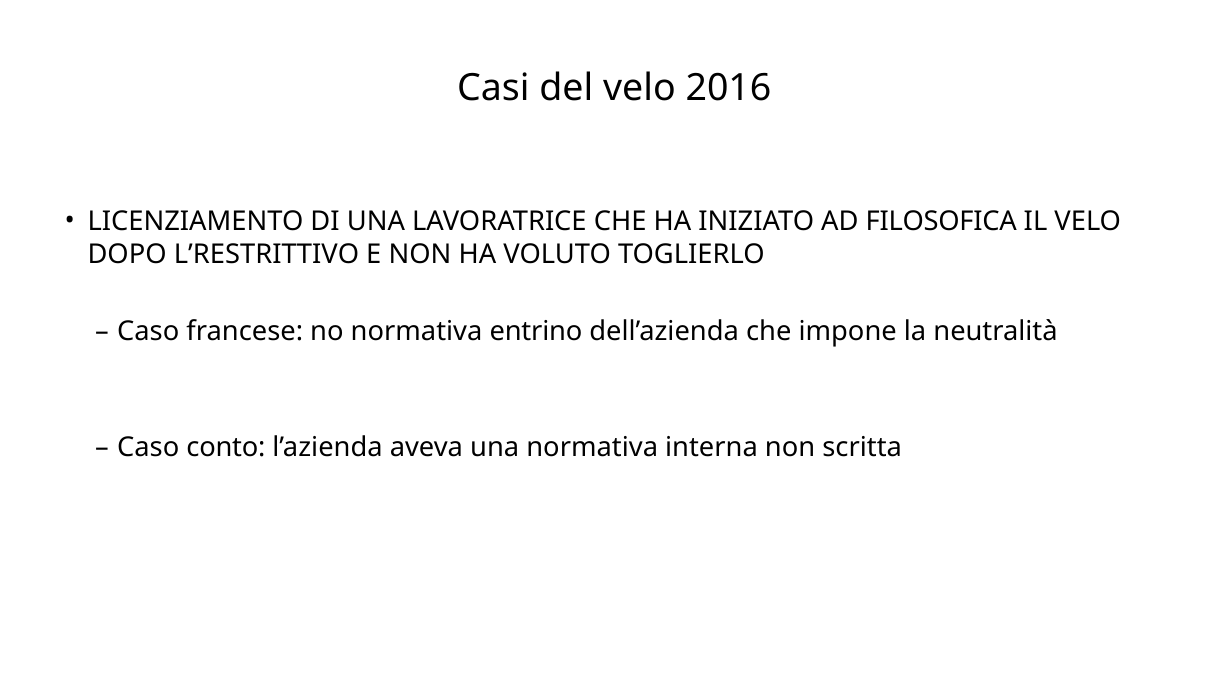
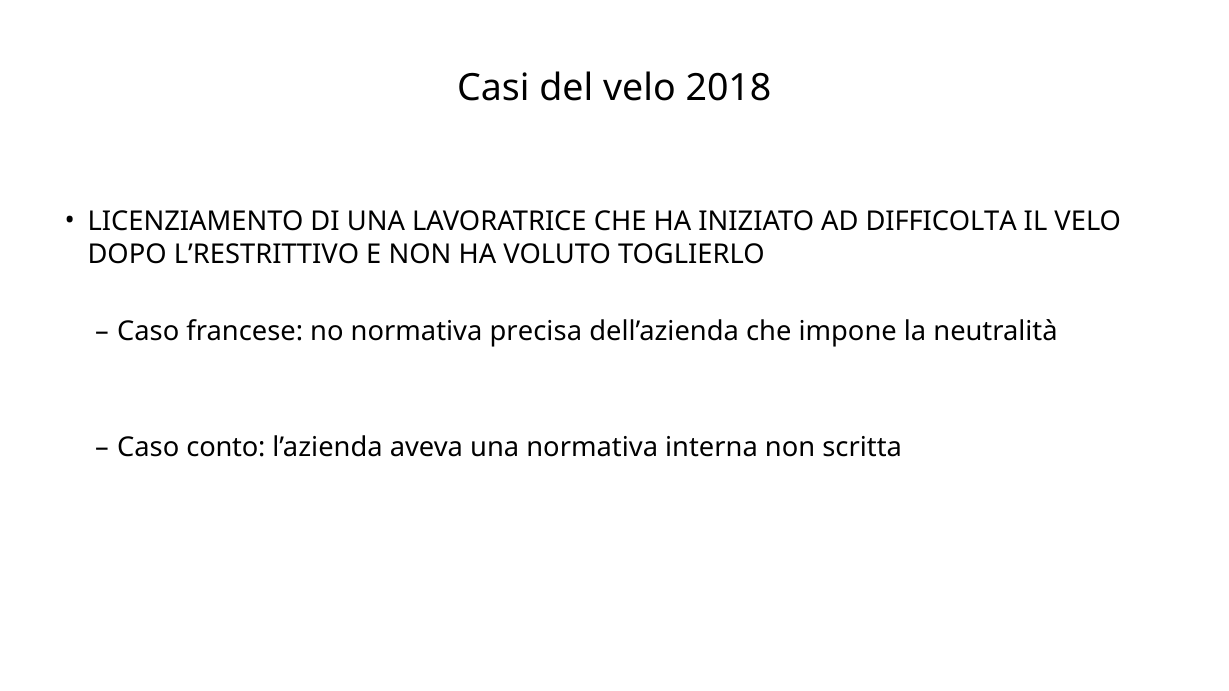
2016: 2016 -> 2018
FILOSOFICA: FILOSOFICA -> DIFFICOLTA
entrino: entrino -> precisa
